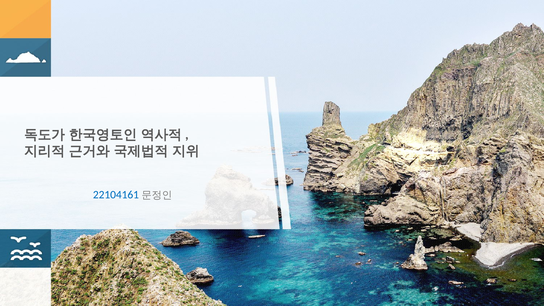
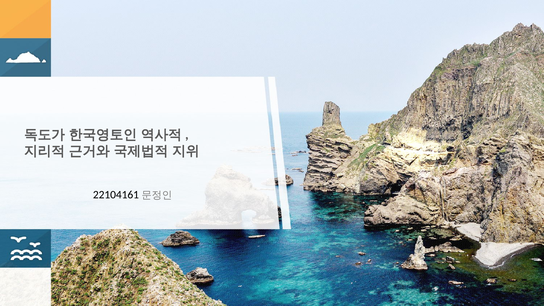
22104161 colour: blue -> black
